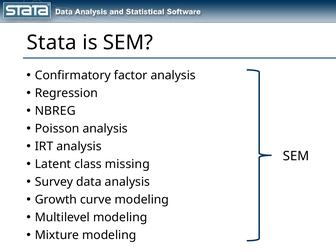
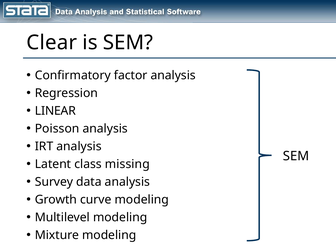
Stata: Stata -> Clear
NBREG: NBREG -> LINEAR
